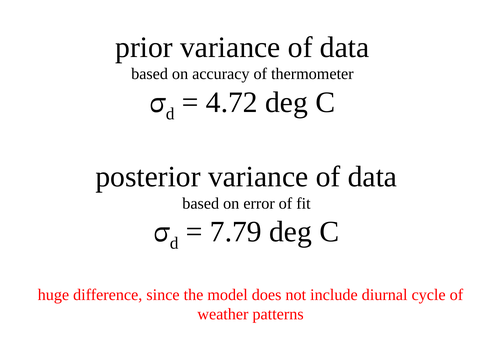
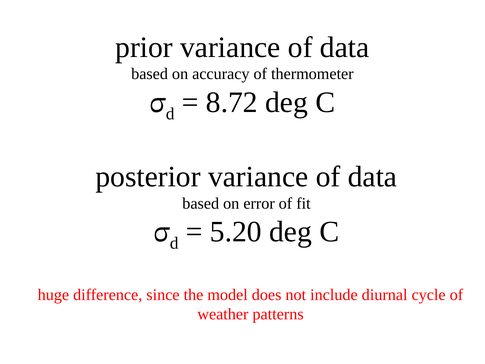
4.72: 4.72 -> 8.72
7.79: 7.79 -> 5.20
